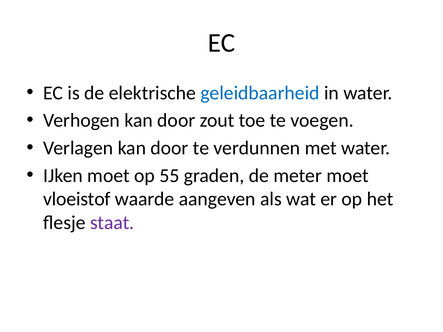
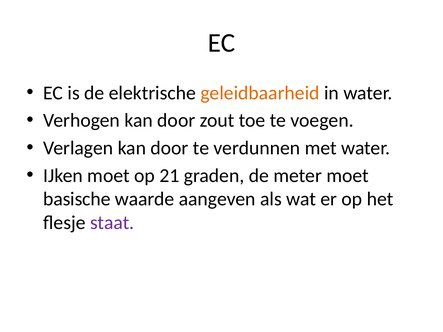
geleidbaarheid colour: blue -> orange
55: 55 -> 21
vloeistof: vloeistof -> basische
